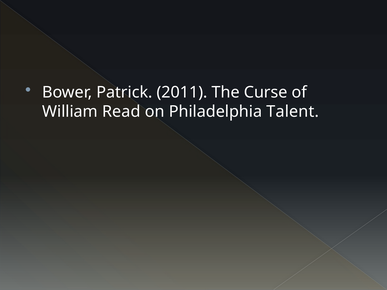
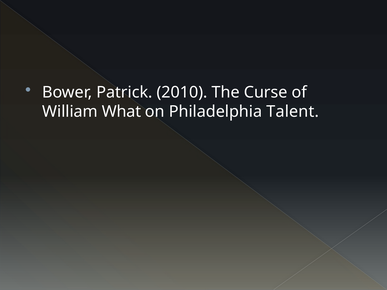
2011: 2011 -> 2010
Read: Read -> What
